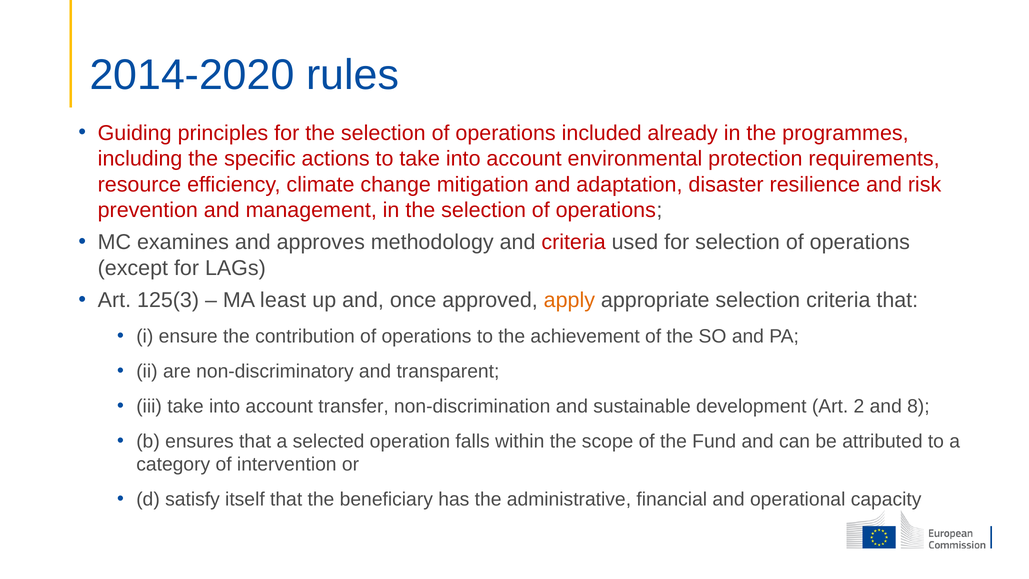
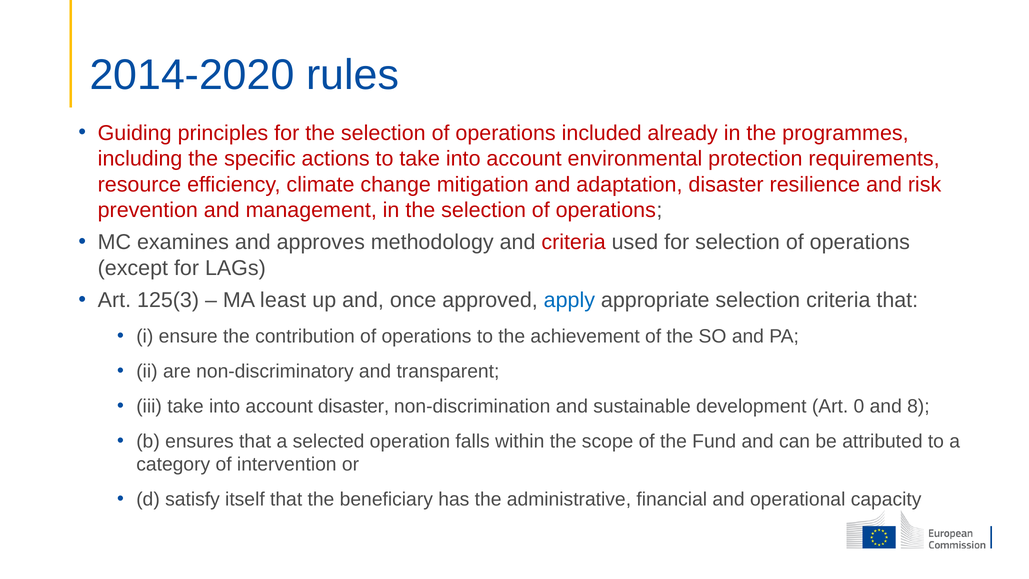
apply colour: orange -> blue
account transfer: transfer -> disaster
2: 2 -> 0
